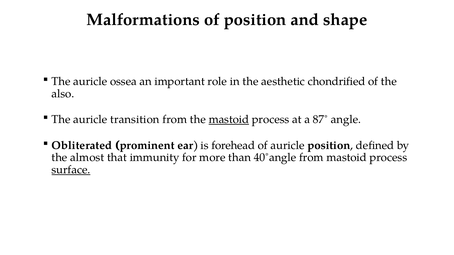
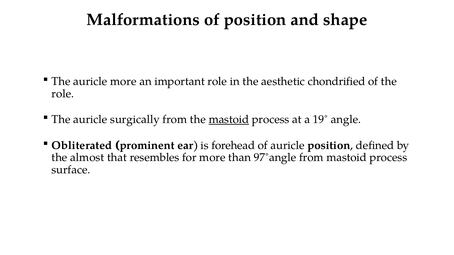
auricle ossea: ossea -> more
also at (63, 94): also -> role
transition: transition -> surgically
87˚: 87˚ -> 19˚
immunity: immunity -> resembles
40˚angle: 40˚angle -> 97˚angle
surface underline: present -> none
